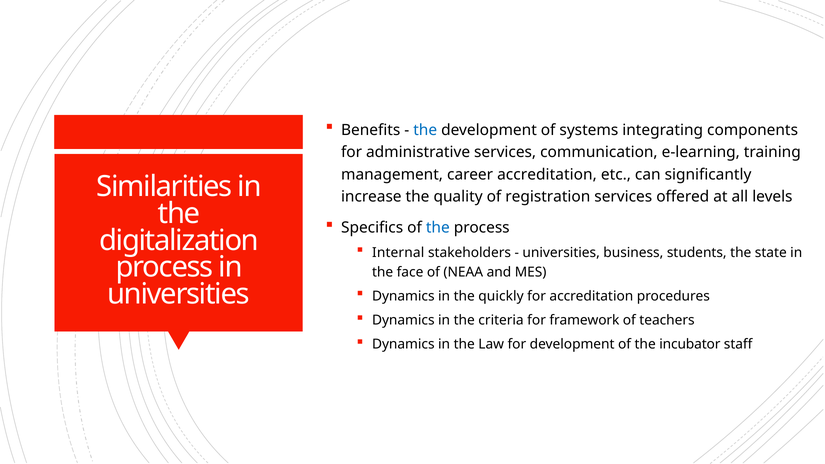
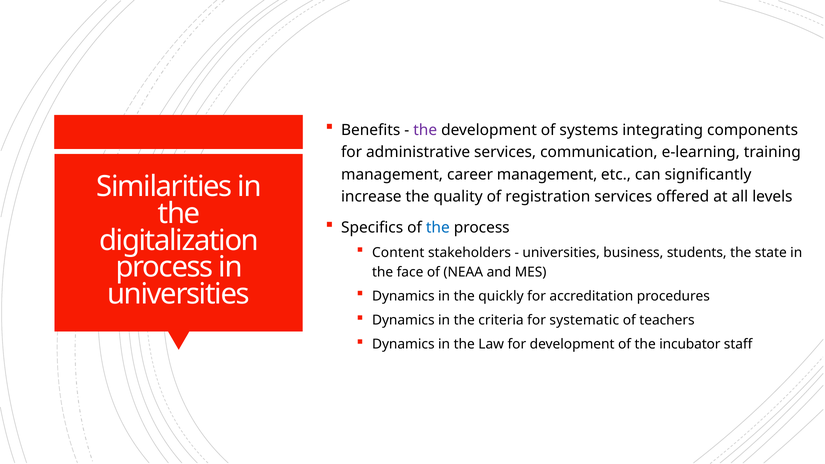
the at (425, 130) colour: blue -> purple
career accreditation: accreditation -> management
Internal: Internal -> Content
framework: framework -> systematic
